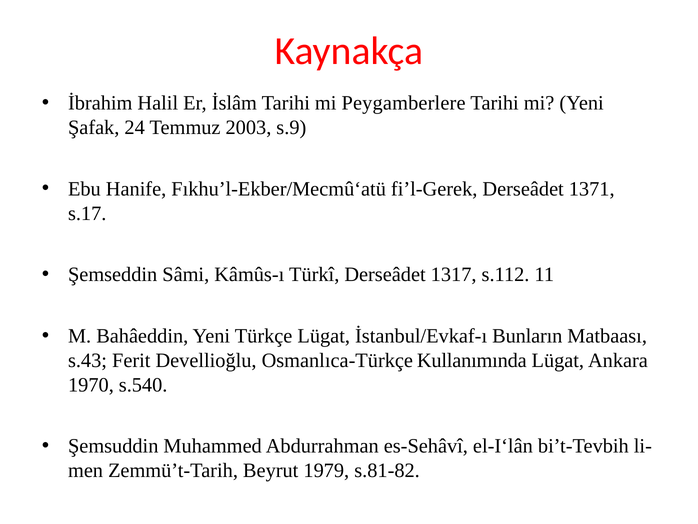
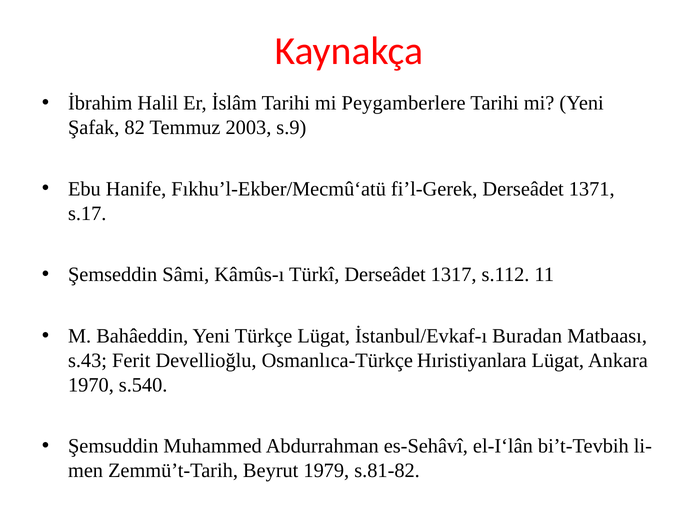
24: 24 -> 82
Bunların: Bunların -> Buradan
Kullanımında: Kullanımında -> Hıristiyanlara
